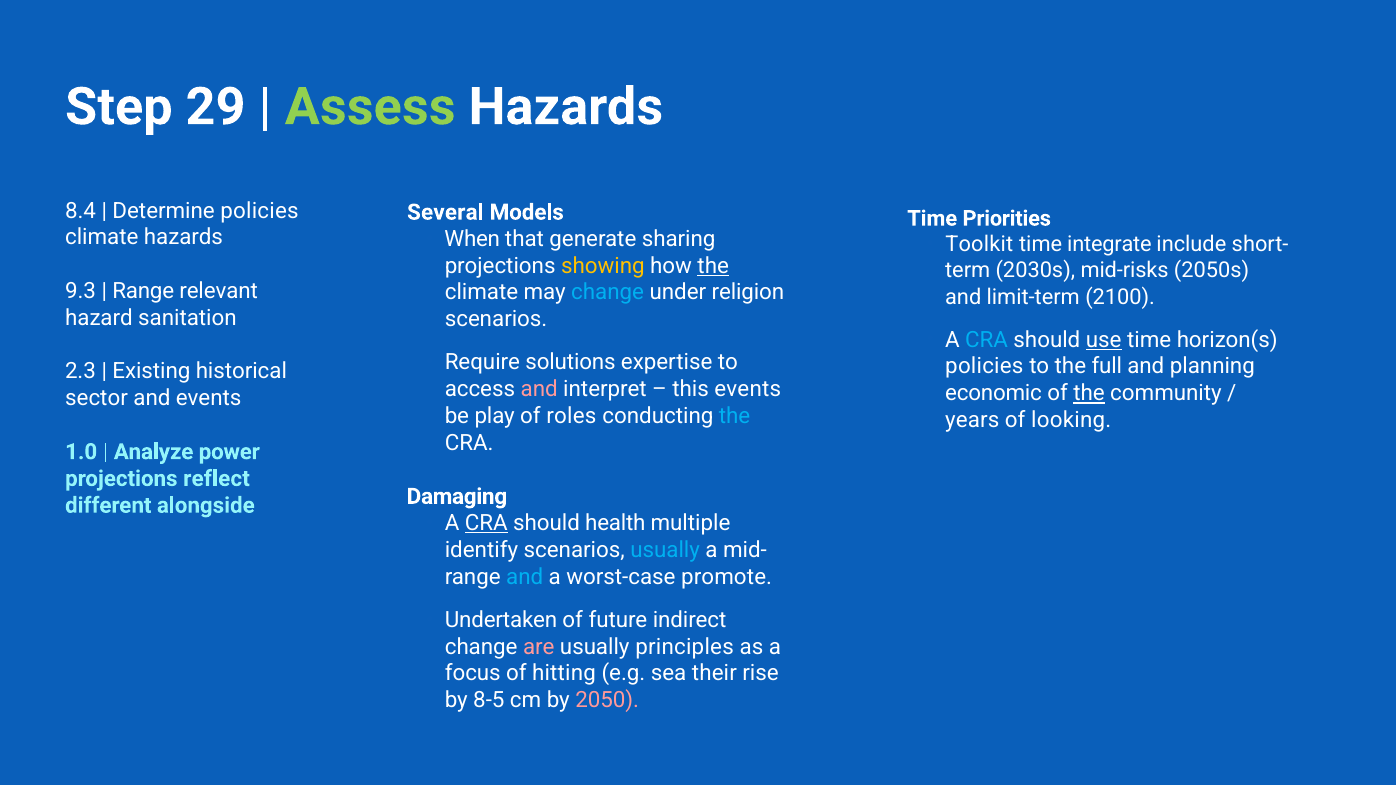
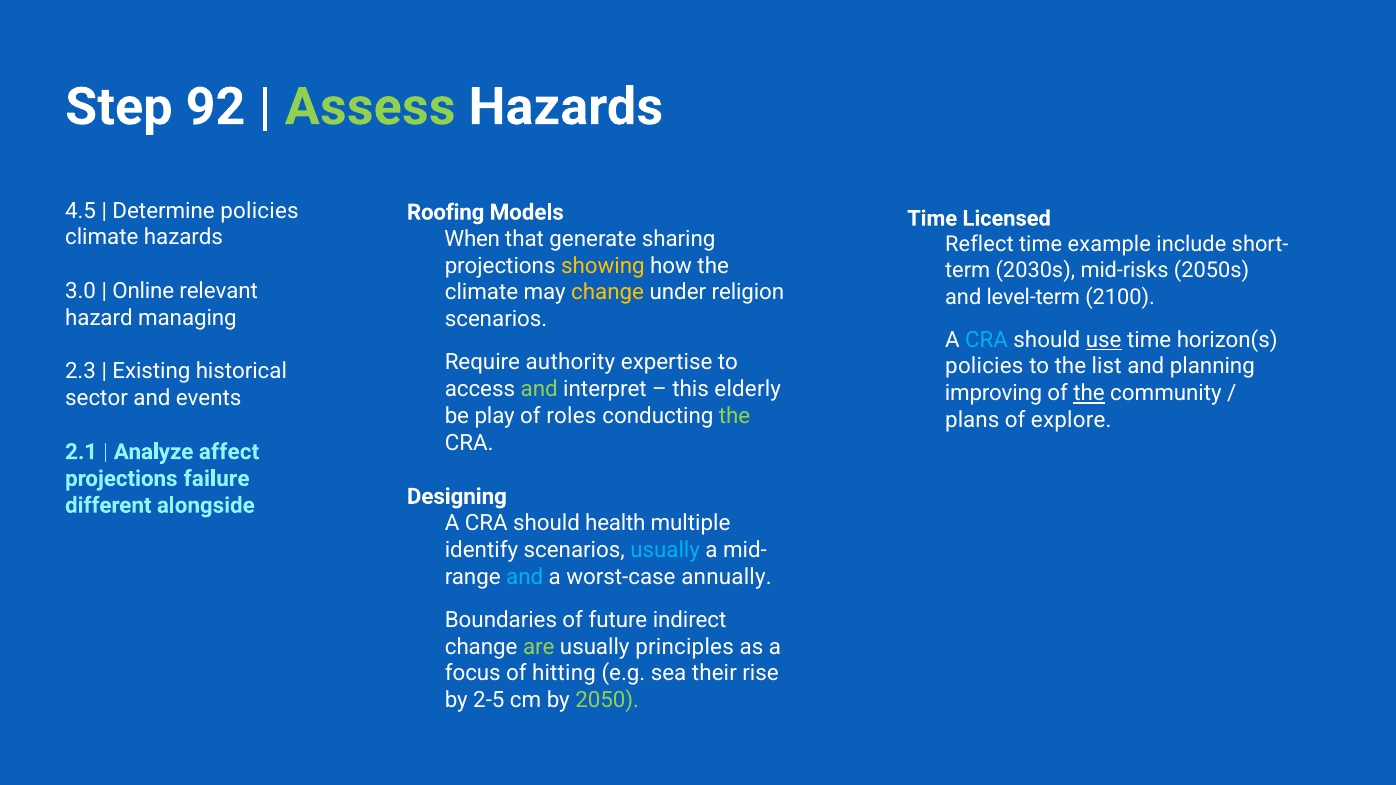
29: 29 -> 92
8.4: 8.4 -> 4.5
Several: Several -> Roofing
Priorities: Priorities -> Licensed
Toolkit: Toolkit -> Reflect
integrate: integrate -> example
the at (713, 266) underline: present -> none
9.3: 9.3 -> 3.0
Range at (143, 291): Range -> Online
change at (608, 293) colour: light blue -> yellow
limit-term: limit-term -> level-term
sanitation: sanitation -> managing
solutions: solutions -> authority
full: full -> list
and at (539, 389) colour: pink -> light green
this events: events -> elderly
economic: economic -> improving
the at (735, 416) colour: light blue -> light green
years: years -> plans
looking: looking -> explore
1.0: 1.0 -> 2.1
power: power -> affect
reflect: reflect -> failure
Damaging: Damaging -> Designing
CRA at (486, 523) underline: present -> none
promote: promote -> annually
Undertaken: Undertaken -> Boundaries
are colour: pink -> light green
8-5: 8-5 -> 2-5
2050 colour: pink -> light green
